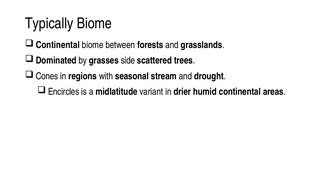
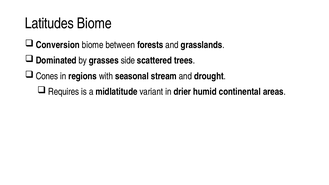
Typically: Typically -> Latitudes
Continental at (58, 45): Continental -> Conversion
Encircles: Encircles -> Requires
